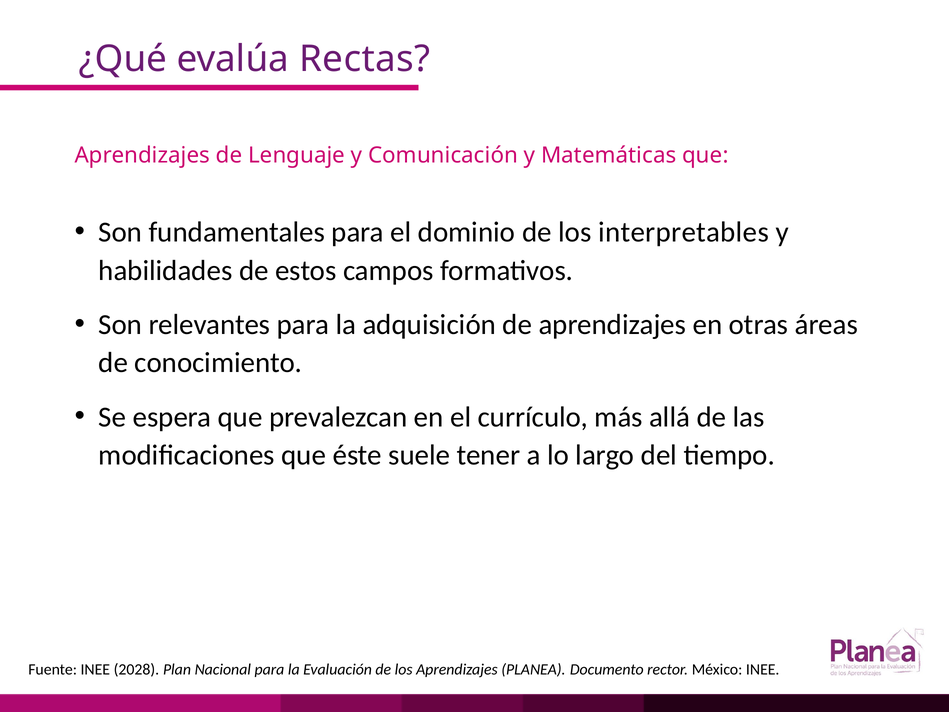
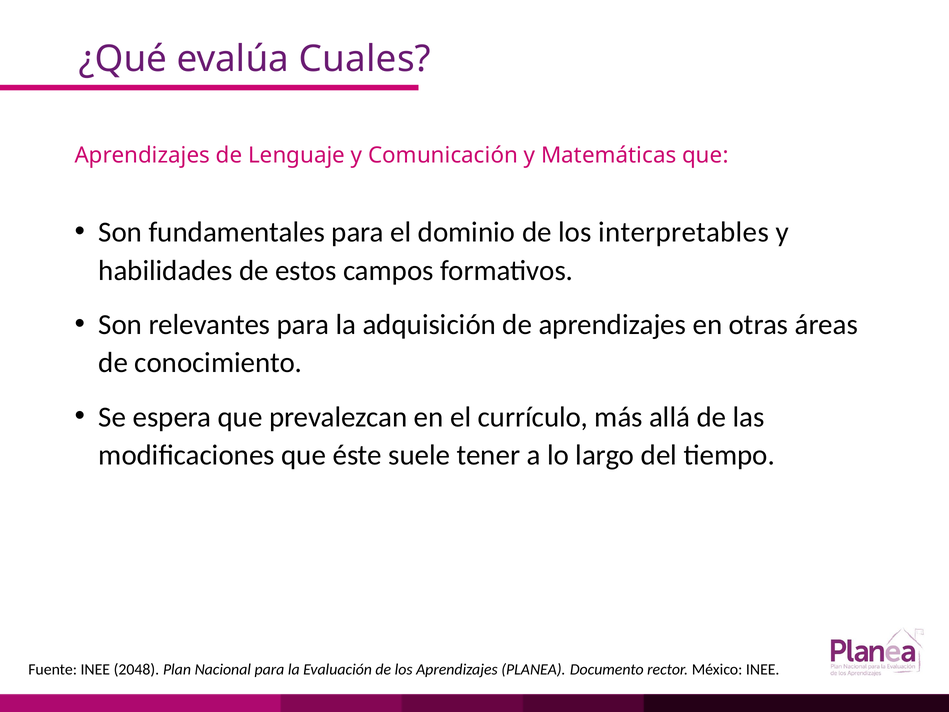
Rectas: Rectas -> Cuales
2028: 2028 -> 2048
